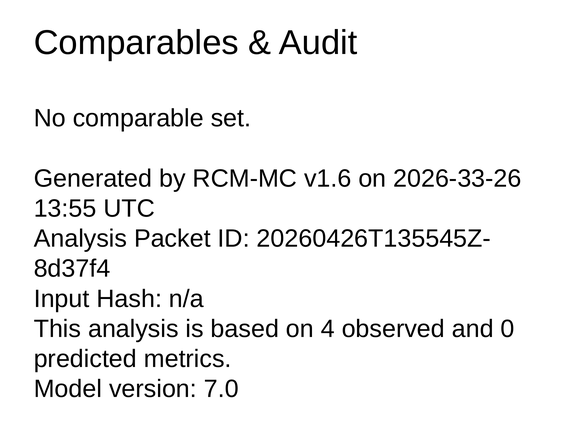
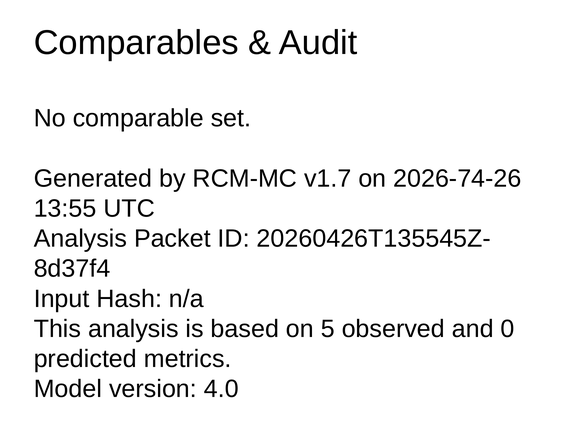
v1.6: v1.6 -> v1.7
2026-33-26: 2026-33-26 -> 2026-74-26
4: 4 -> 5
7.0: 7.0 -> 4.0
